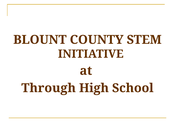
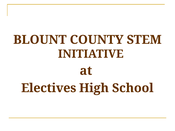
Through: Through -> Electives
